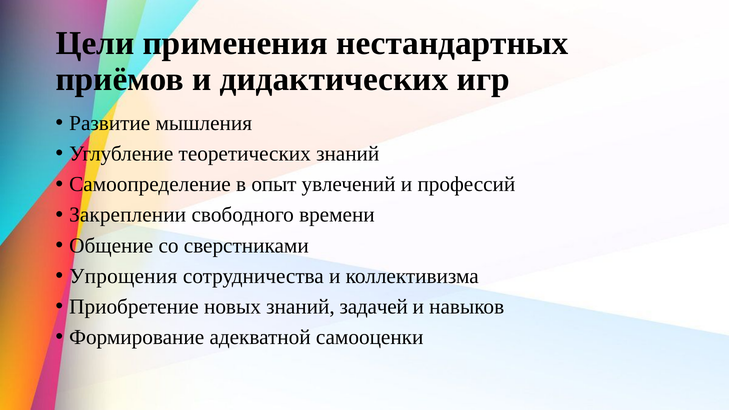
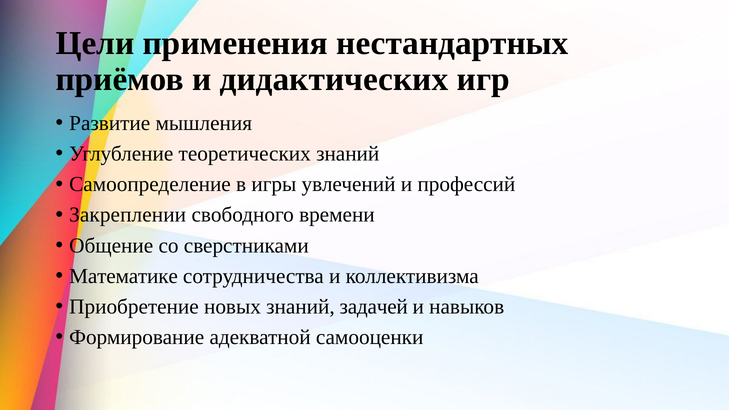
опыт: опыт -> игры
Упрощения: Упрощения -> Математике
